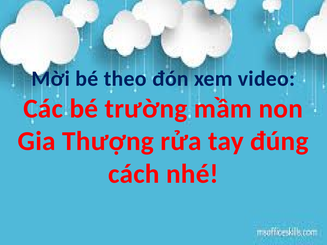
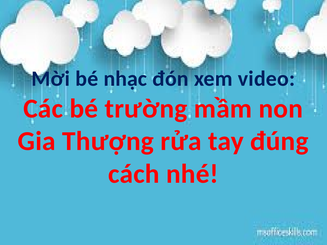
theo: theo -> nhạc
